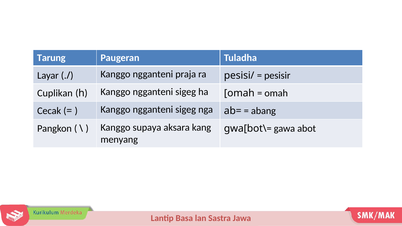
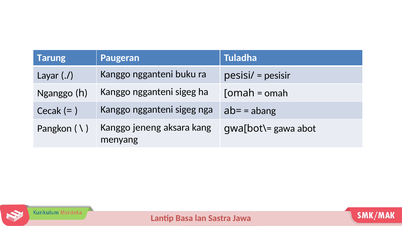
praja: praja -> buku
Cuplikan: Cuplikan -> Nganggo
supaya: supaya -> jeneng
